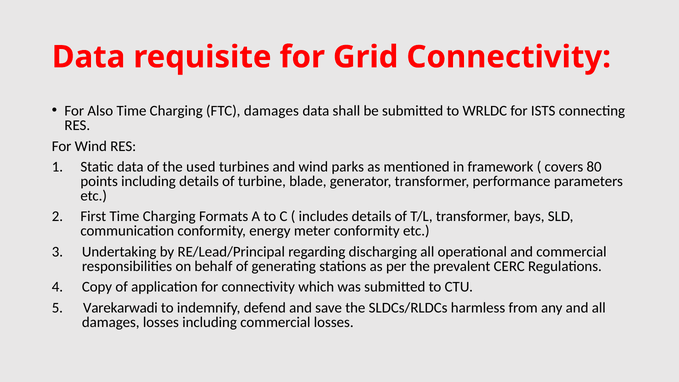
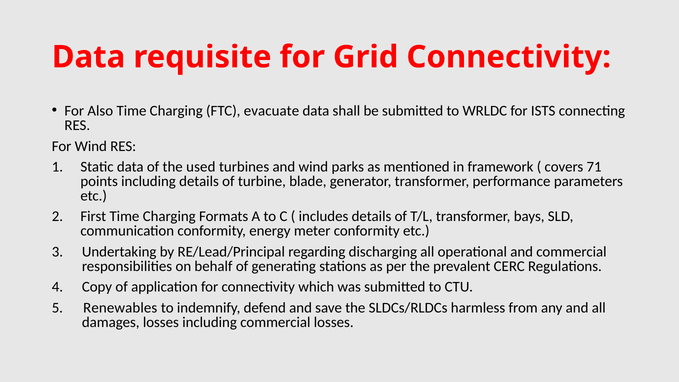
FTC damages: damages -> evacuate
80: 80 -> 71
Varekarwadi: Varekarwadi -> Renewables
